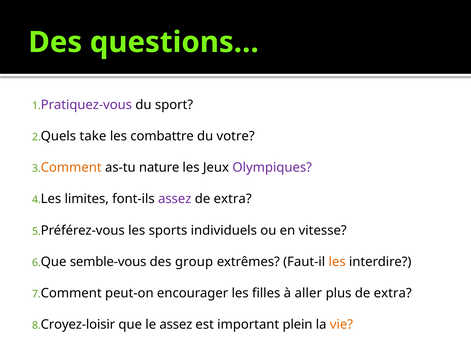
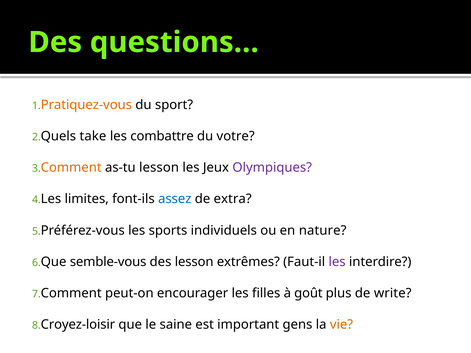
Pratiquez-vous colour: purple -> orange
as-tu nature: nature -> lesson
assez at (175, 199) colour: purple -> blue
vitesse: vitesse -> nature
des group: group -> lesson
les at (337, 262) colour: orange -> purple
aller: aller -> goût
plus de extra: extra -> write
le assez: assez -> saine
plein: plein -> gens
